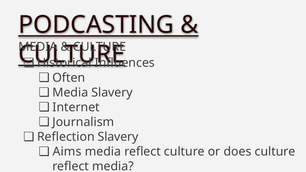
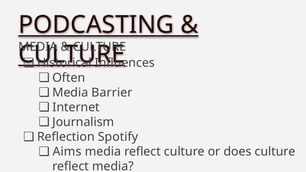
Media Slavery: Slavery -> Barrier
Reflection Slavery: Slavery -> Spotify
